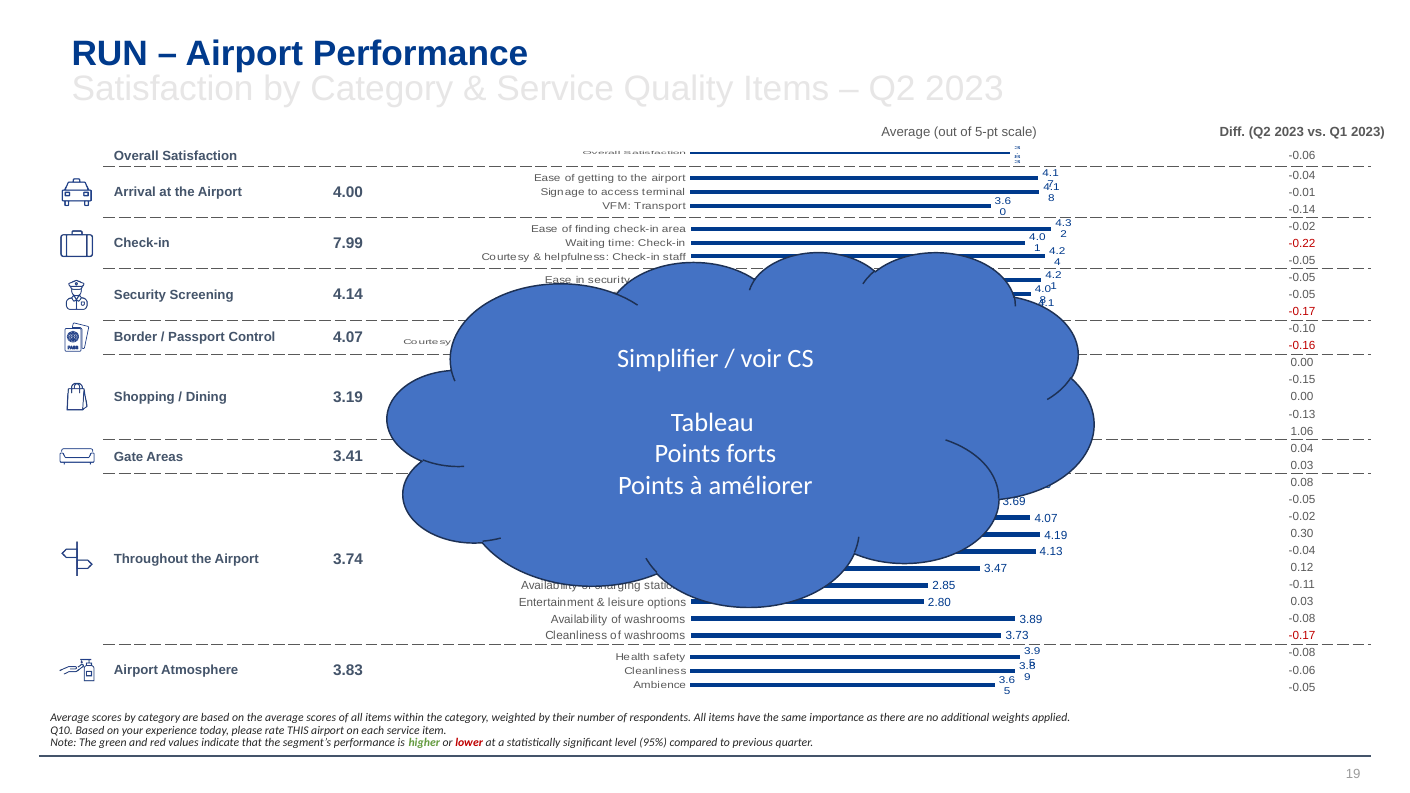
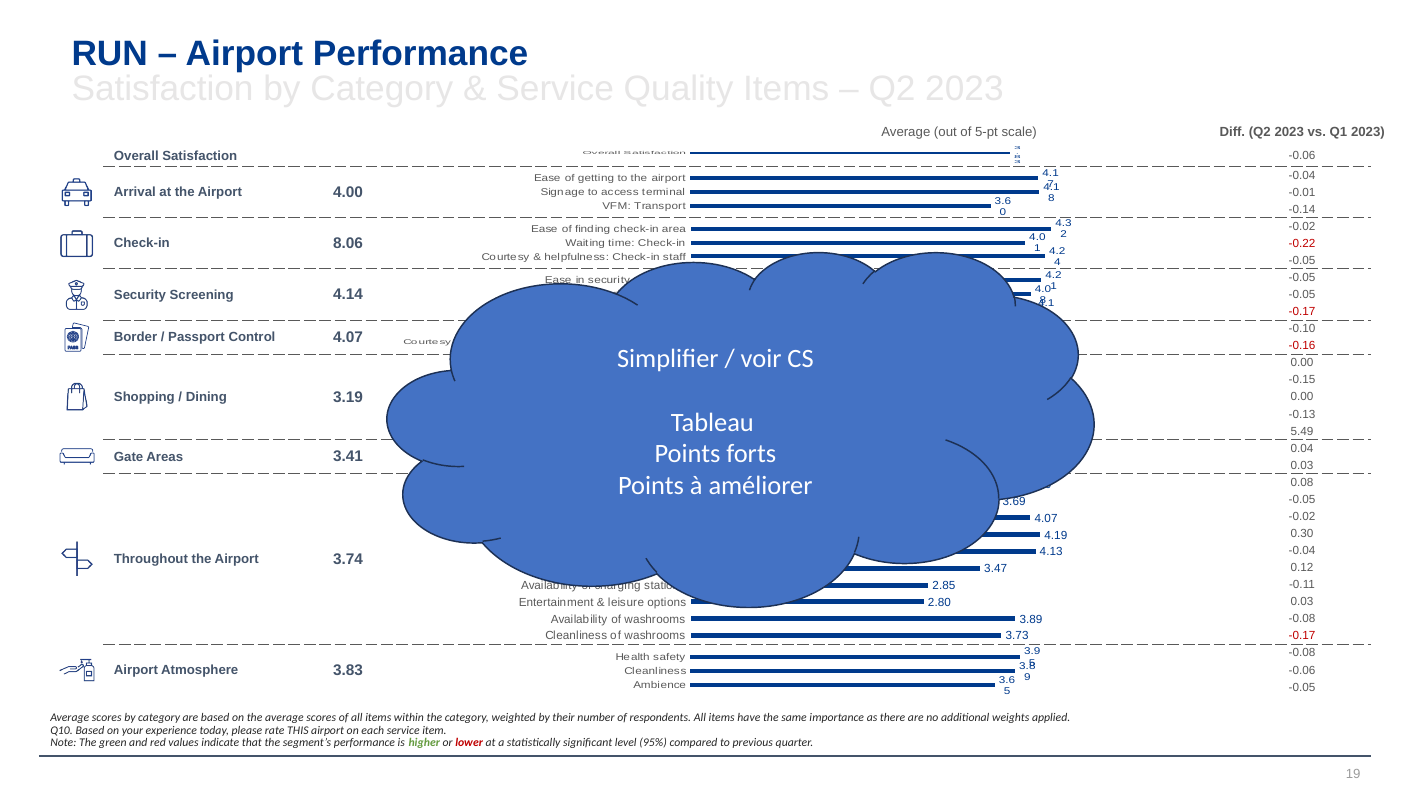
7.99: 7.99 -> 8.06
1.06: 1.06 -> 5.49
